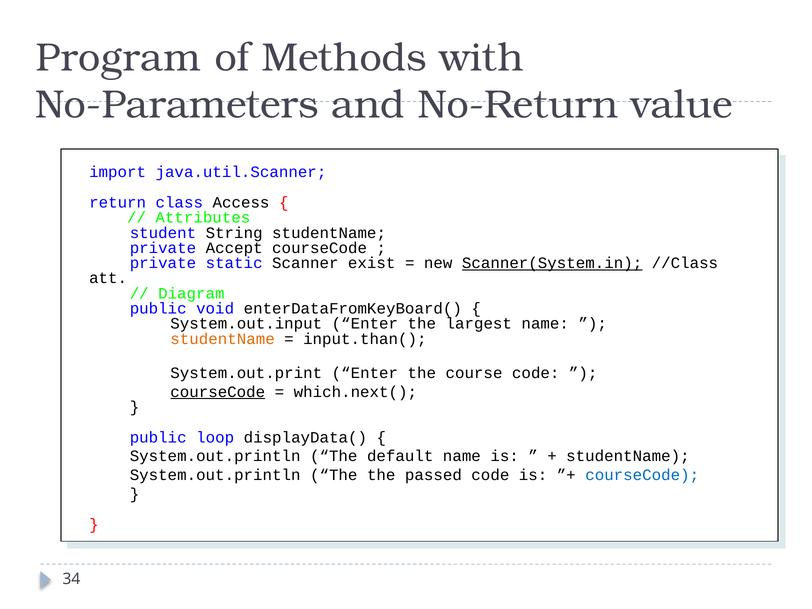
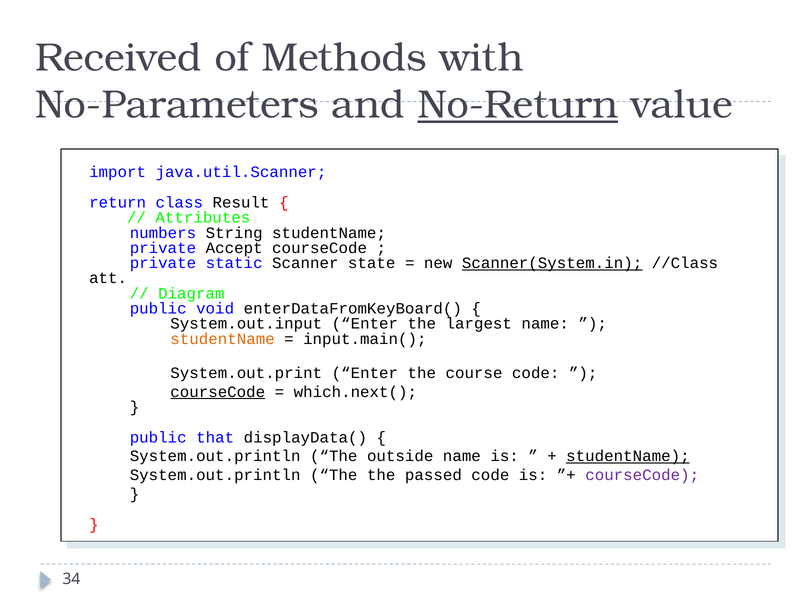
Program: Program -> Received
No-Return underline: none -> present
Access: Access -> Result
student: student -> numbers
exist: exist -> state
input.than(: input.than( -> input.main(
loop: loop -> that
default: default -> outside
studentName at (628, 456) underline: none -> present
courseCode at (642, 475) colour: blue -> purple
